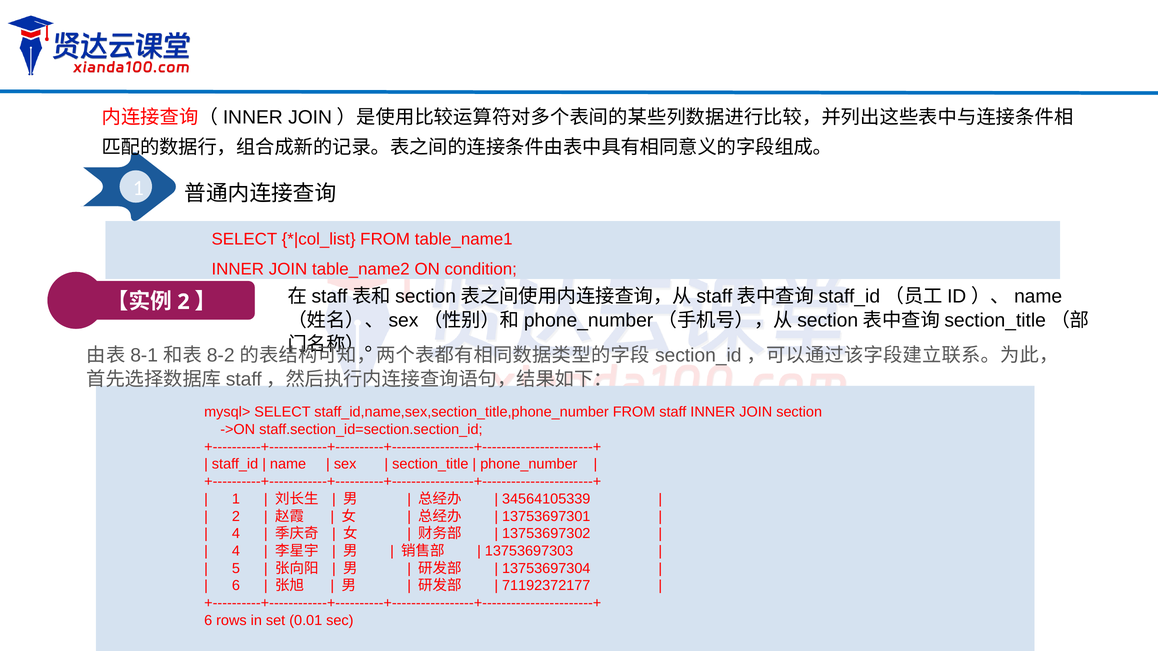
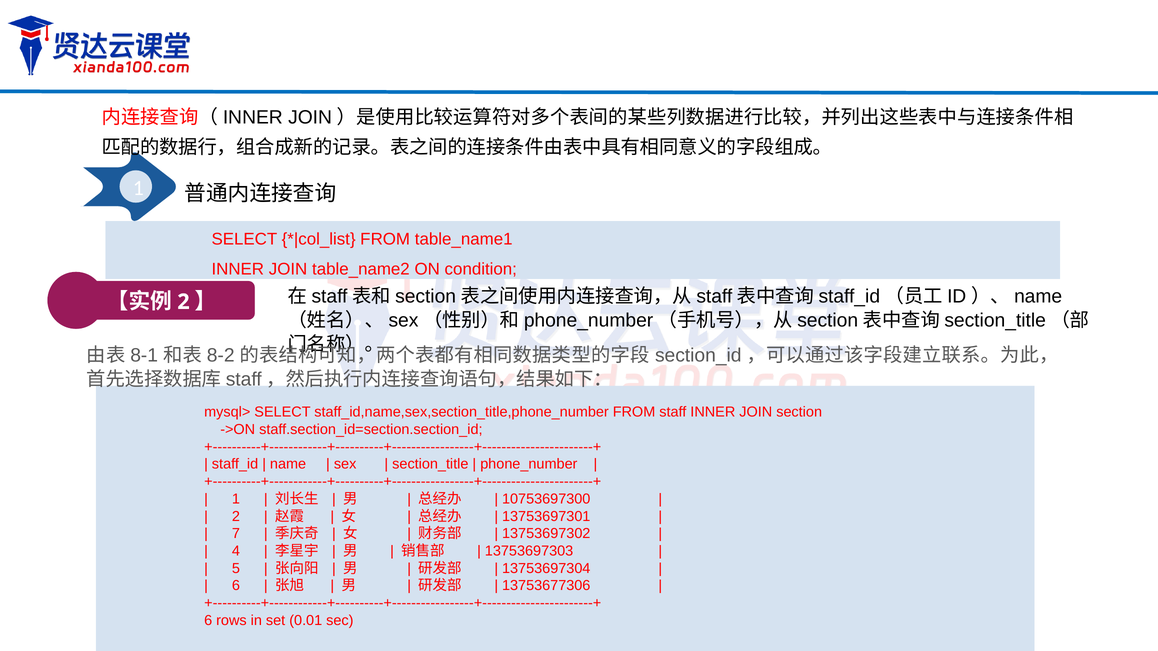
34564105339: 34564105339 -> 10753697300
4 at (236, 534): 4 -> 7
71192372177: 71192372177 -> 13753677306
